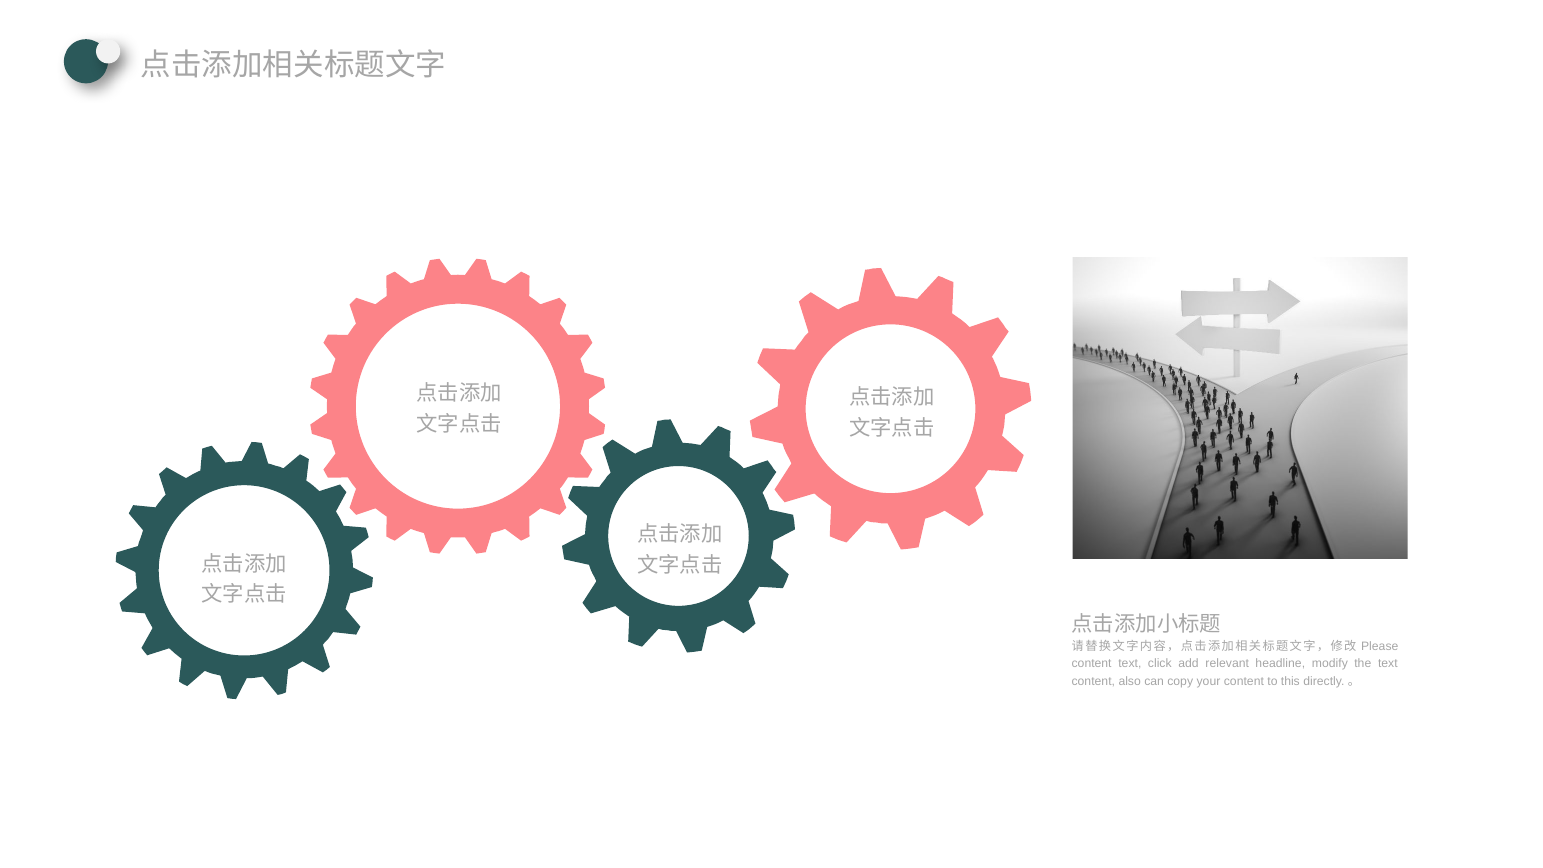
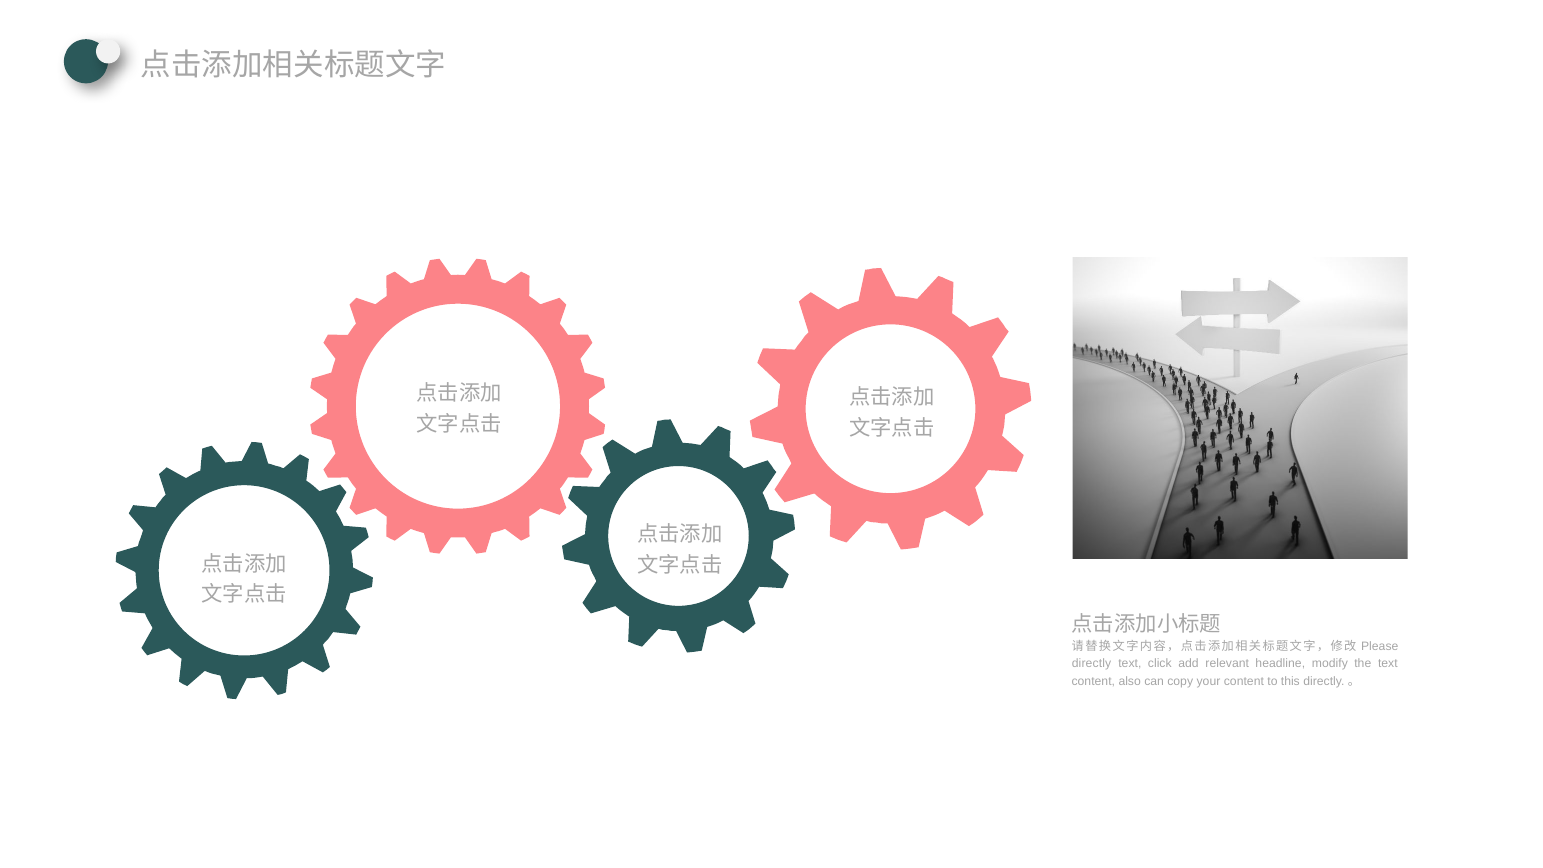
content at (1092, 664): content -> directly
